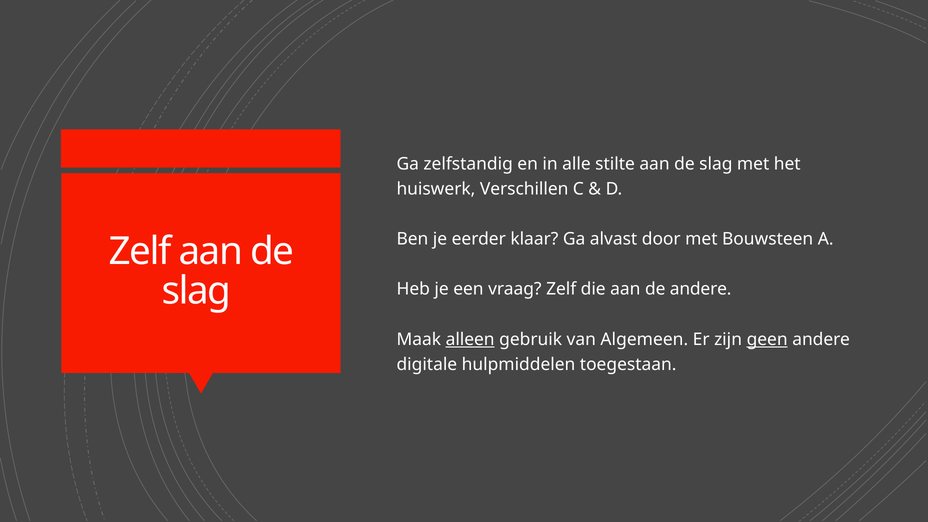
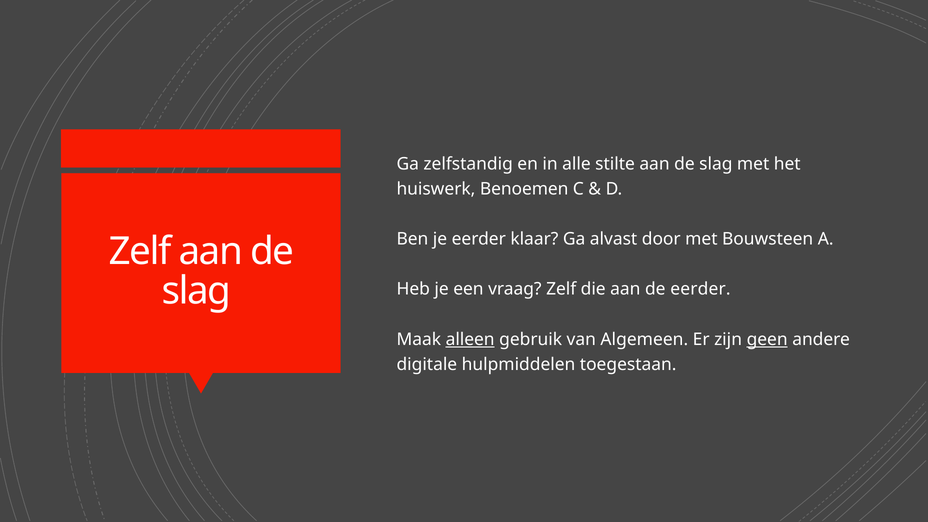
Verschillen: Verschillen -> Benoemen
de andere: andere -> eerder
